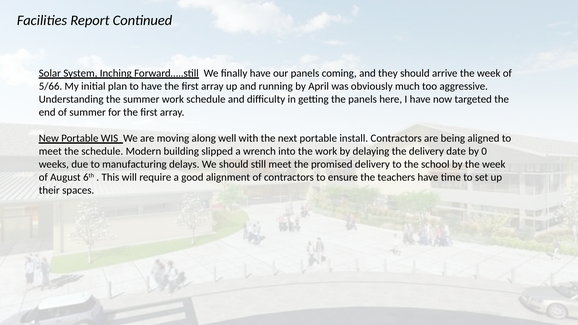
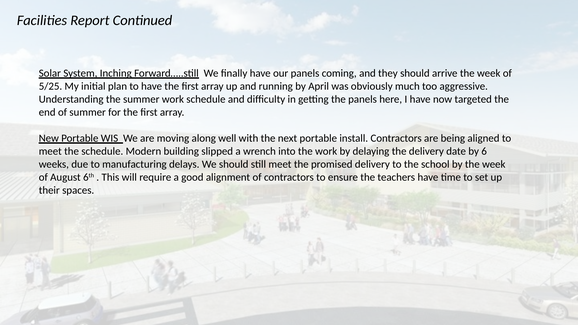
5/66: 5/66 -> 5/25
0: 0 -> 6
